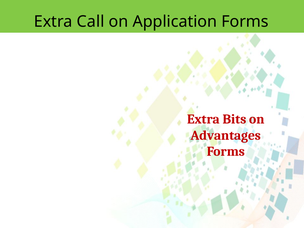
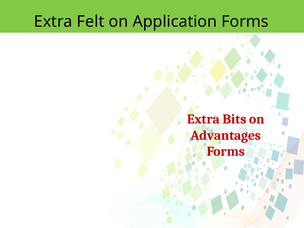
Call: Call -> Felt
